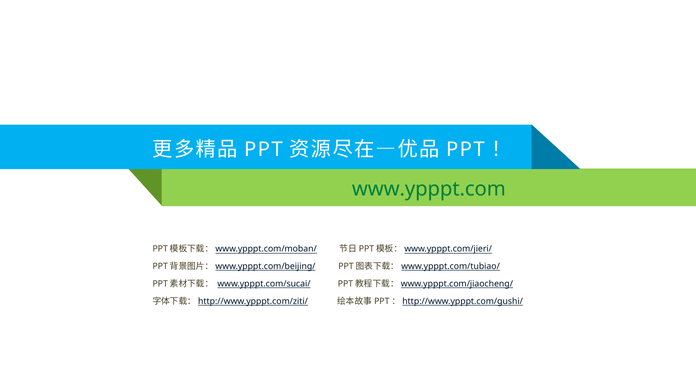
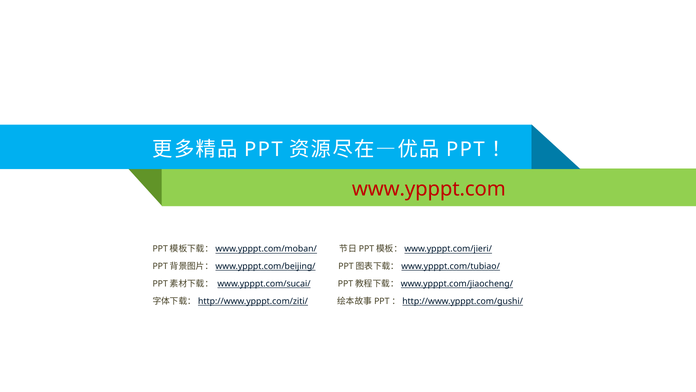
www.ypppt.com colour: green -> red
